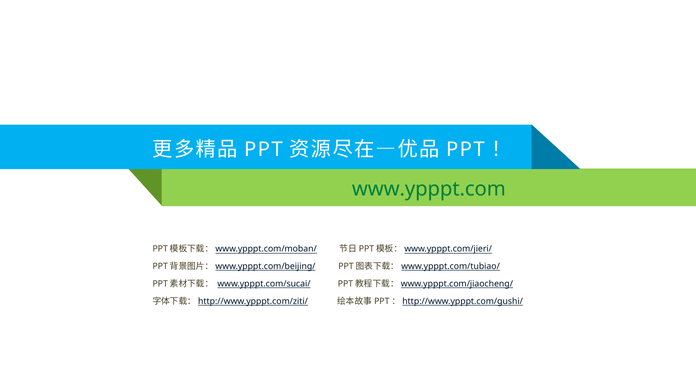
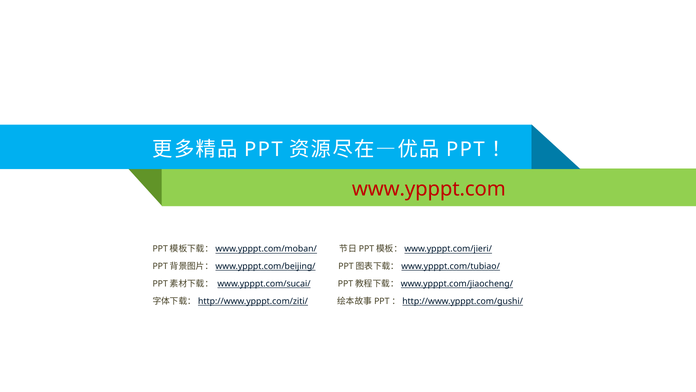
www.ypppt.com colour: green -> red
